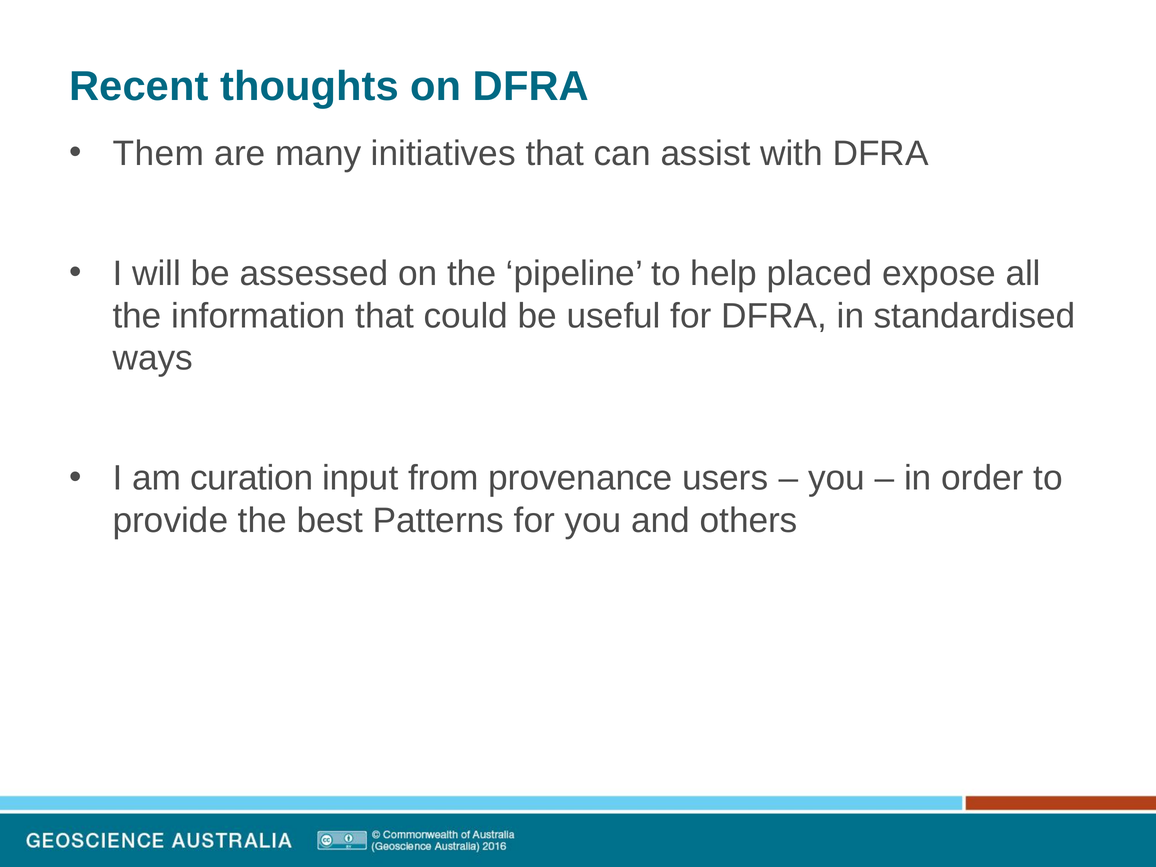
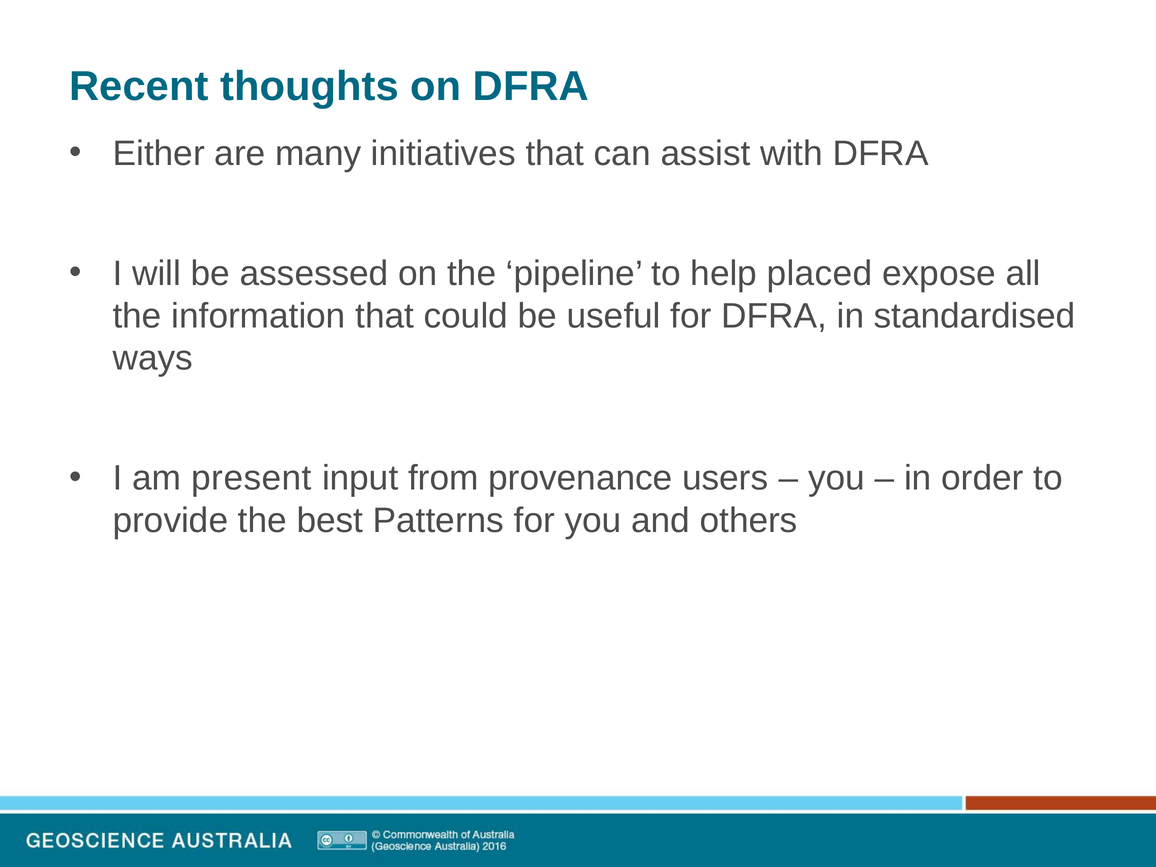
Them: Them -> Either
curation: curation -> present
